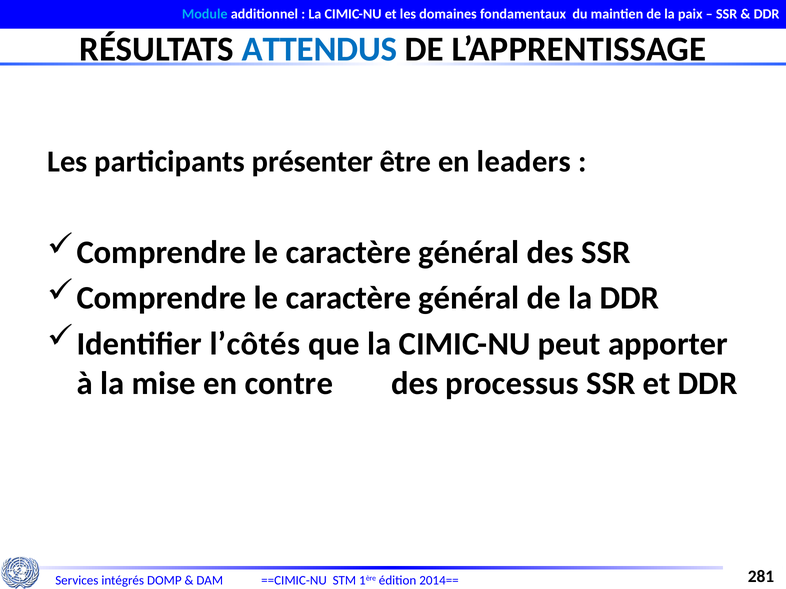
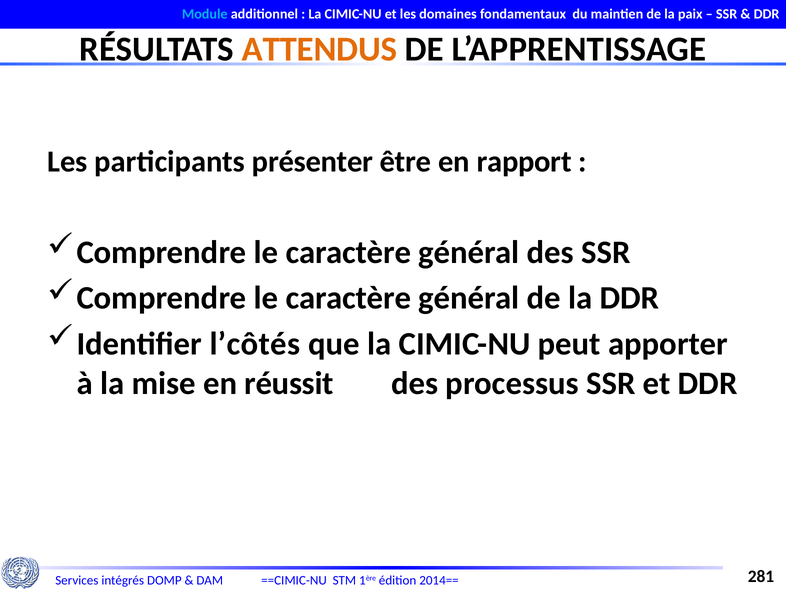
ATTENDUS colour: blue -> orange
leaders: leaders -> rapport
contre: contre -> réussit
